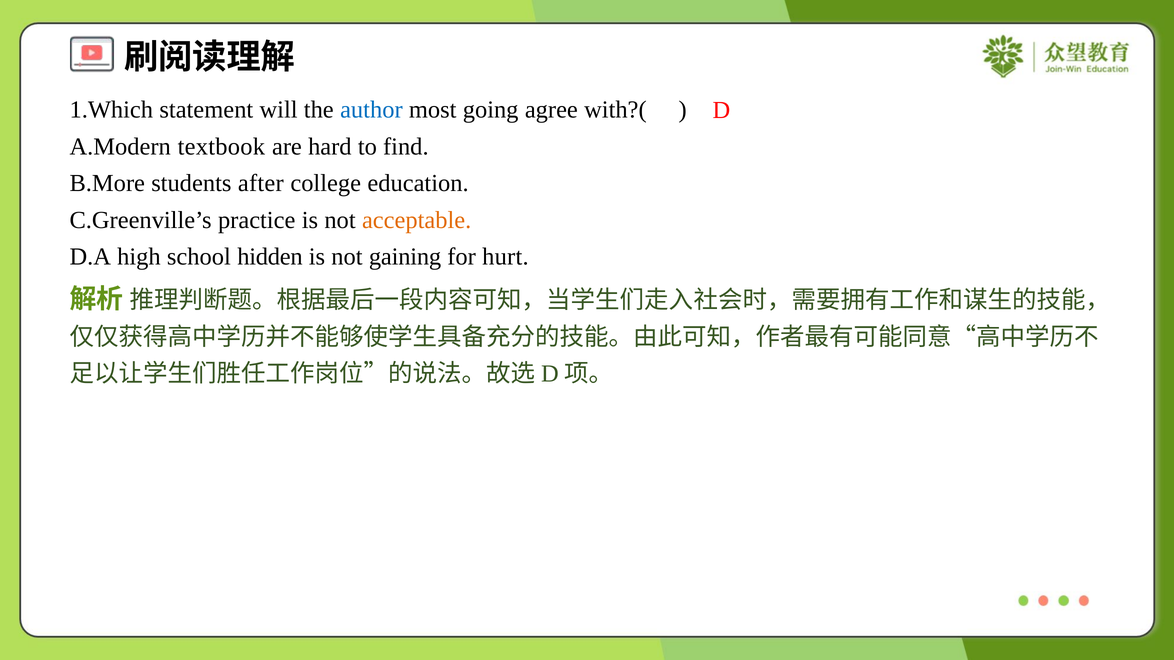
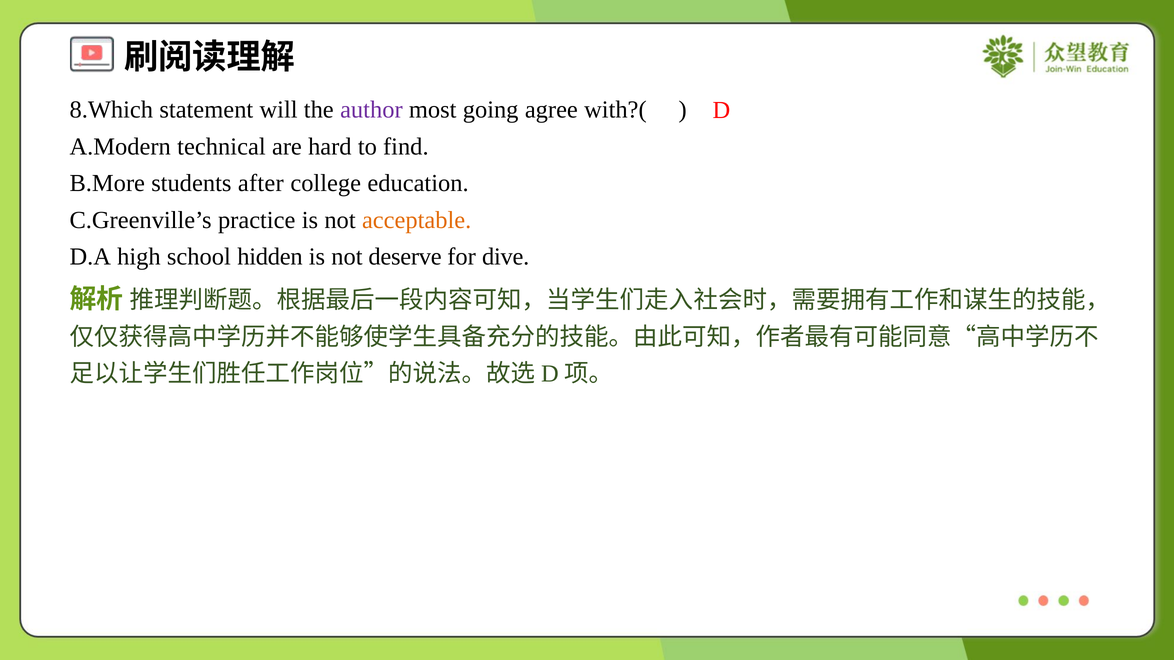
1.Which: 1.Which -> 8.Which
author colour: blue -> purple
textbook: textbook -> technical
gaining: gaining -> deserve
hurt: hurt -> dive
